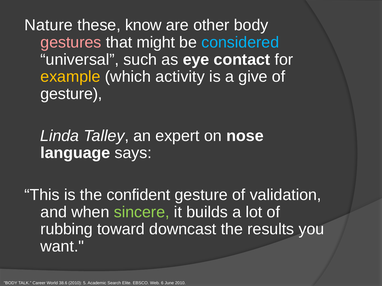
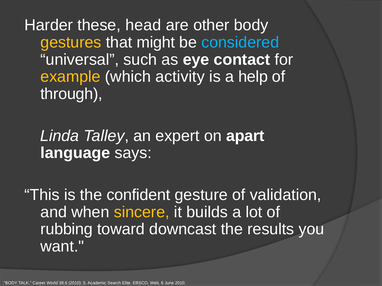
Nature: Nature -> Harder
know: know -> head
gestures colour: pink -> yellow
give: give -> help
gesture at (71, 94): gesture -> through
nose: nose -> apart
sincere colour: light green -> yellow
